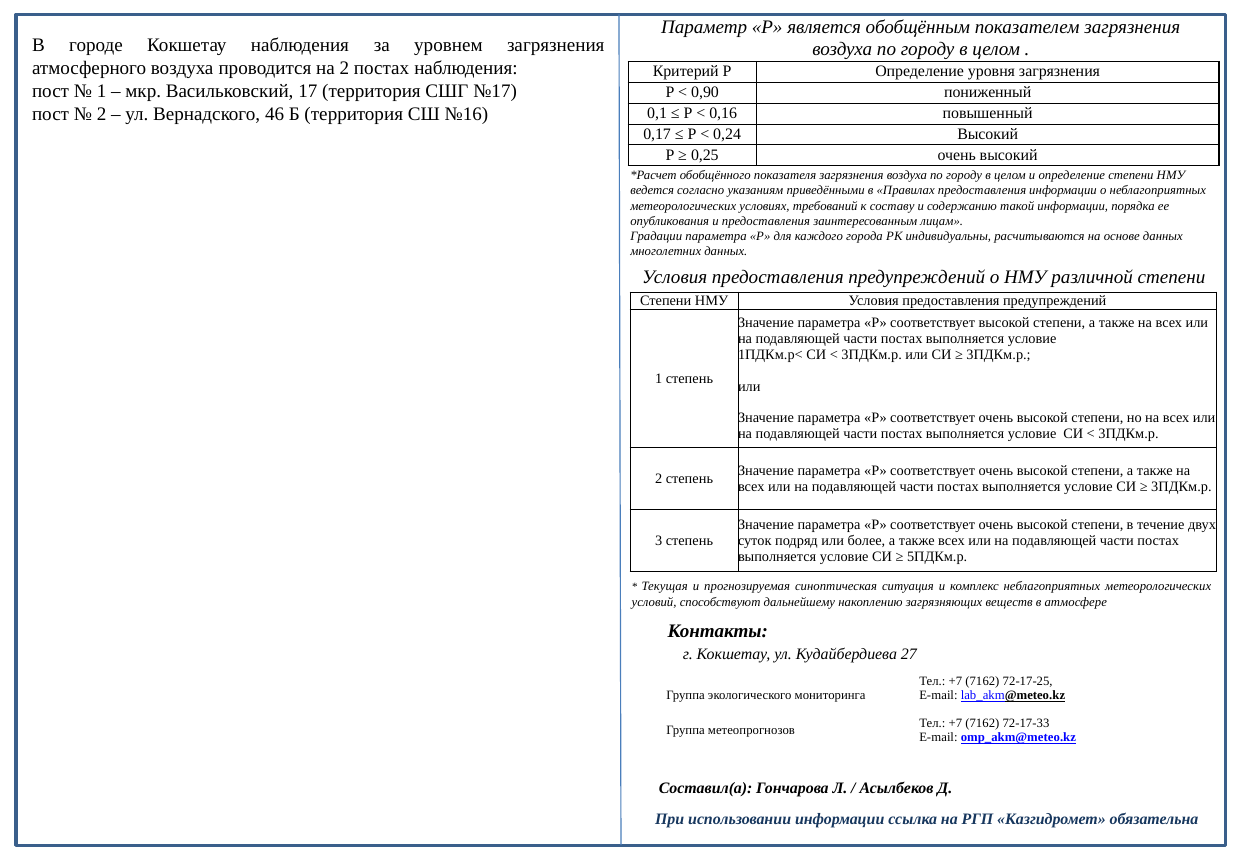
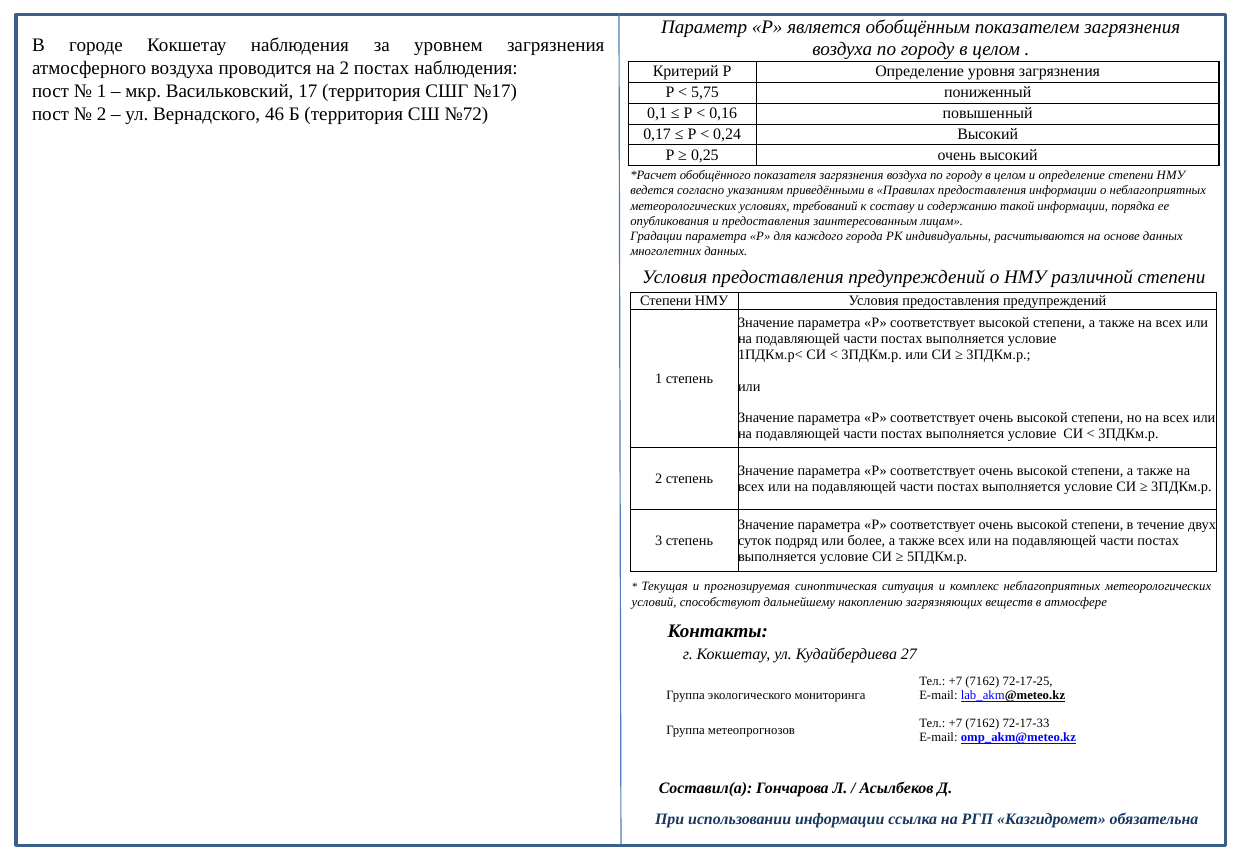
0,90: 0,90 -> 5,75
№16: №16 -> №72
